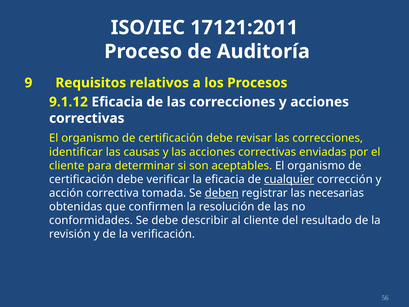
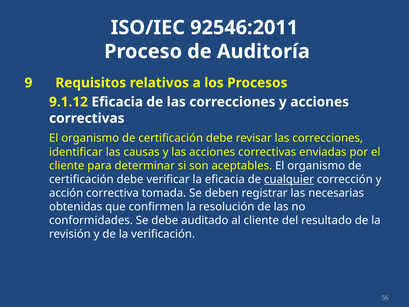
17121:2011: 17121:2011 -> 92546:2011
deben underline: present -> none
describir: describir -> auditado
